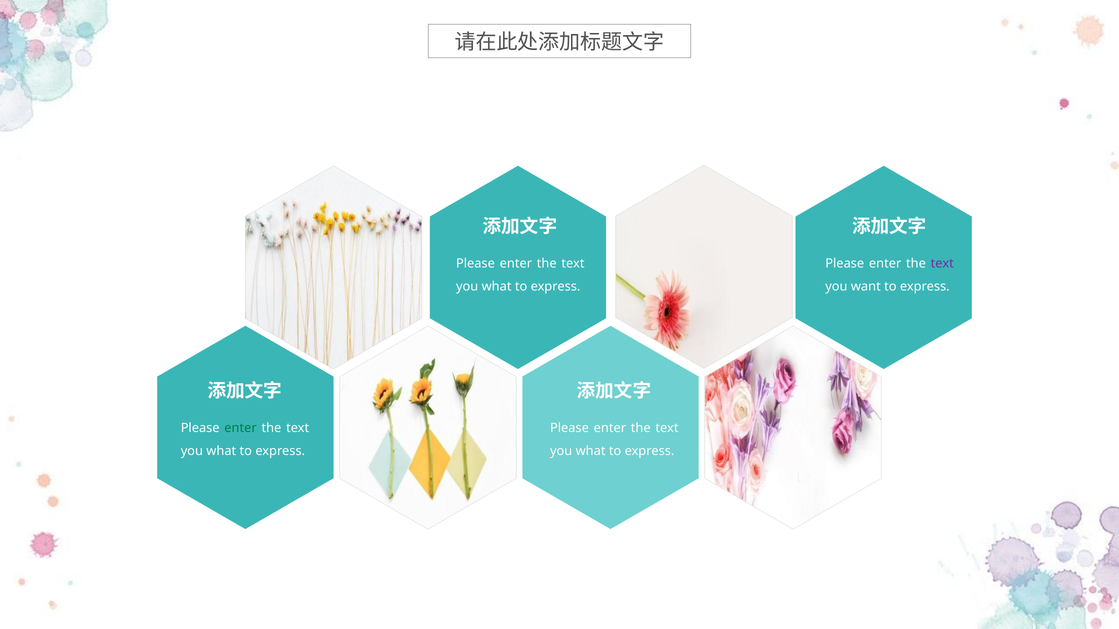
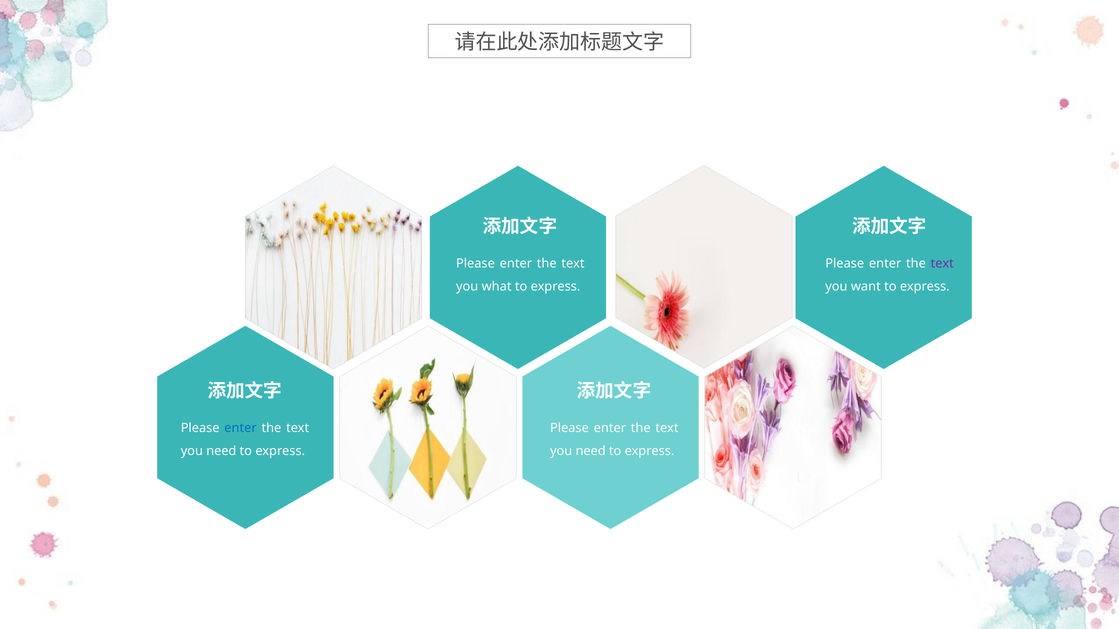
enter at (241, 428) colour: green -> blue
what at (221, 451): what -> need
what at (591, 451): what -> need
